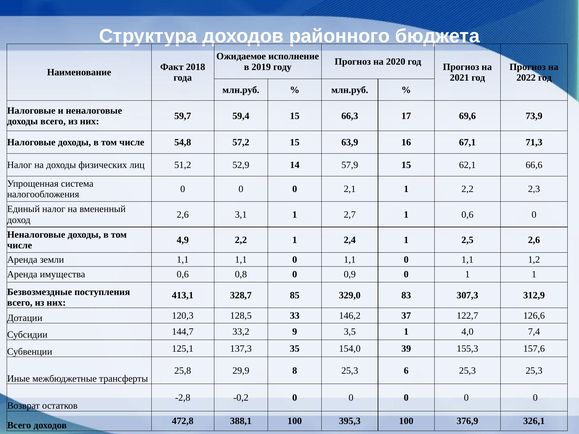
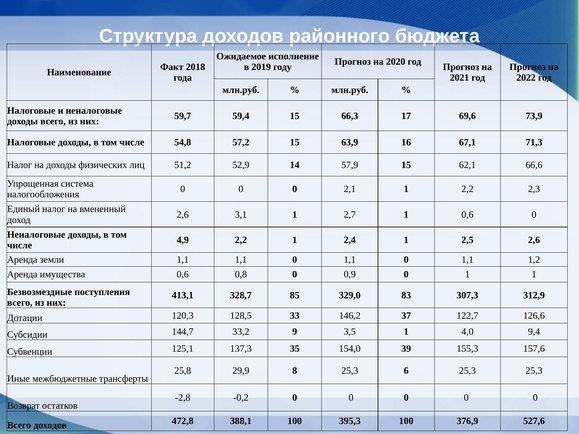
7,4: 7,4 -> 9,4
326,1: 326,1 -> 527,6
